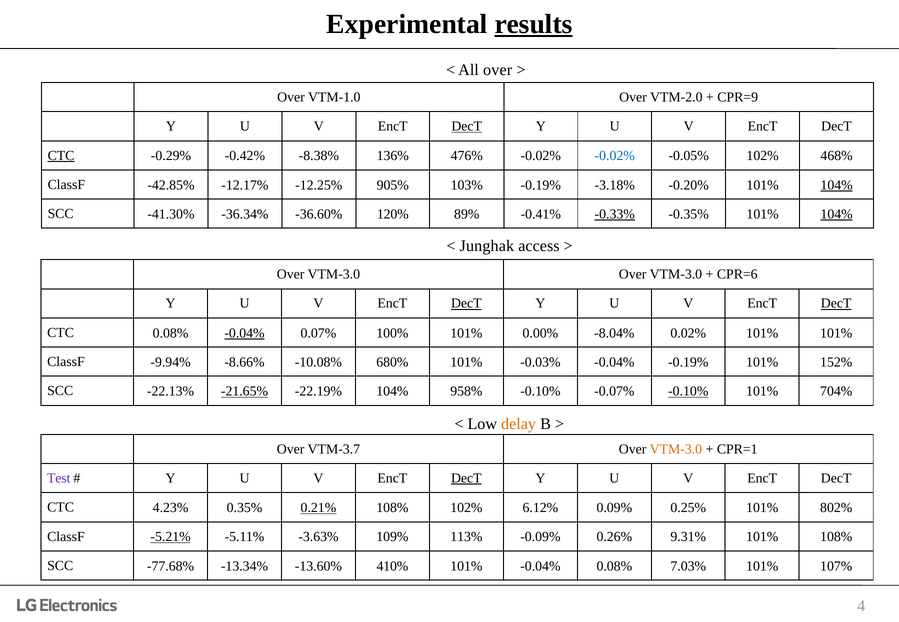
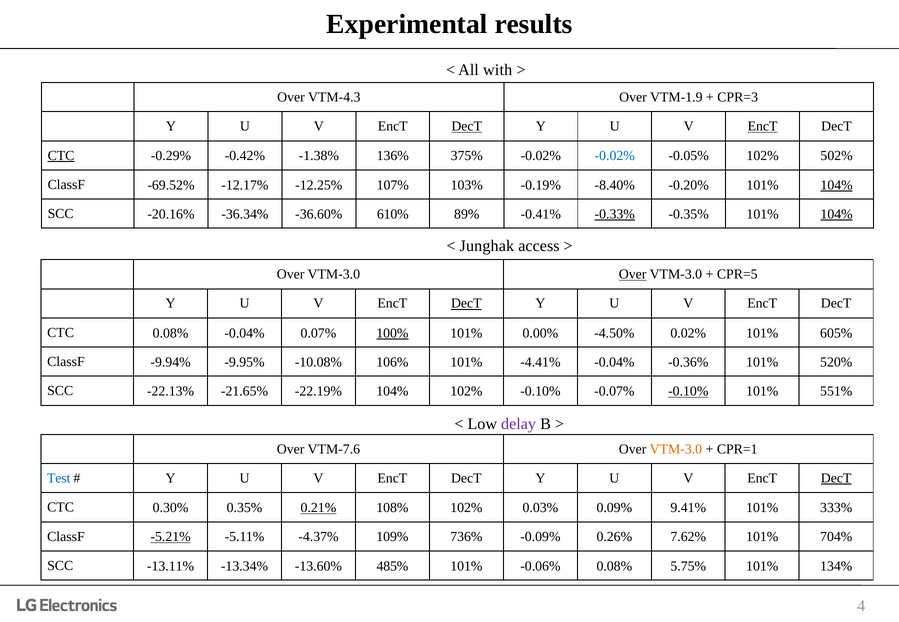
results underline: present -> none
All over: over -> with
VTM-1.0: VTM-1.0 -> VTM-4.3
VTM-2.0: VTM-2.0 -> VTM-1.9
CPR=9: CPR=9 -> CPR=3
EncT at (763, 126) underline: none -> present
-8.38%: -8.38% -> -1.38%
476%: 476% -> 375%
468%: 468% -> 502%
-42.85%: -42.85% -> -69.52%
905%: 905% -> 107%
-3.18%: -3.18% -> -8.40%
-41.30%: -41.30% -> -20.16%
120%: 120% -> 610%
Over at (633, 274) underline: none -> present
CPR=6: CPR=6 -> CPR=5
DecT at (836, 304) underline: present -> none
-0.04% at (245, 333) underline: present -> none
100% underline: none -> present
-8.04%: -8.04% -> -4.50%
101% 101%: 101% -> 605%
-8.66%: -8.66% -> -9.95%
680%: 680% -> 106%
-0.03%: -0.03% -> -4.41%
-0.04% -0.19%: -0.19% -> -0.36%
152%: 152% -> 520%
-21.65% underline: present -> none
104% 958%: 958% -> 102%
704%: 704% -> 551%
delay colour: orange -> purple
VTM-3.7: VTM-3.7 -> VTM-7.6
Test colour: purple -> blue
DecT at (466, 479) underline: present -> none
DecT at (836, 479) underline: none -> present
4.23%: 4.23% -> 0.30%
6.12%: 6.12% -> 0.03%
0.25%: 0.25% -> 9.41%
802%: 802% -> 333%
-3.63%: -3.63% -> -4.37%
113%: 113% -> 736%
9.31%: 9.31% -> 7.62%
101% 108%: 108% -> 704%
-77.68%: -77.68% -> -13.11%
410%: 410% -> 485%
101% -0.04%: -0.04% -> -0.06%
7.03%: 7.03% -> 5.75%
107%: 107% -> 134%
